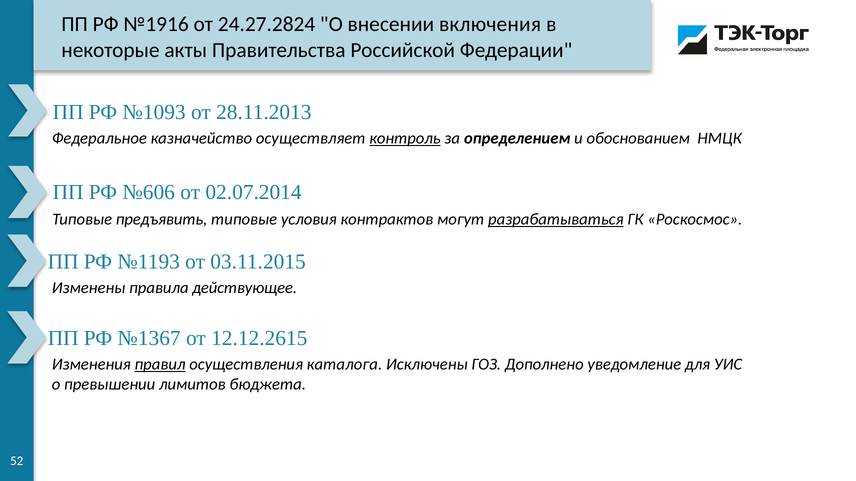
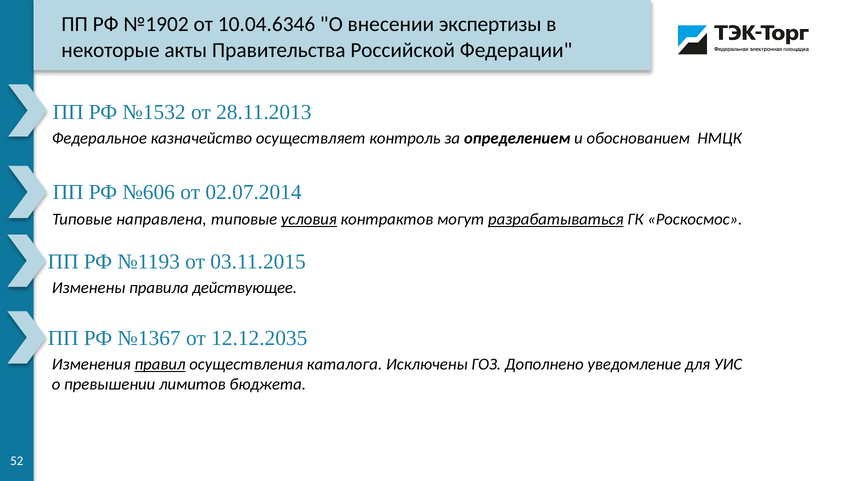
№1916: №1916 -> №1902
24.27.2824: 24.27.2824 -> 10.04.6346
включения: включения -> экспертизы
№1093: №1093 -> №1532
контроль underline: present -> none
предъявить: предъявить -> направлена
условия underline: none -> present
12.12.2615: 12.12.2615 -> 12.12.2035
